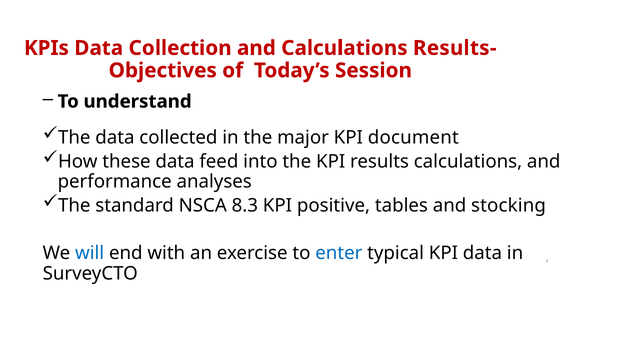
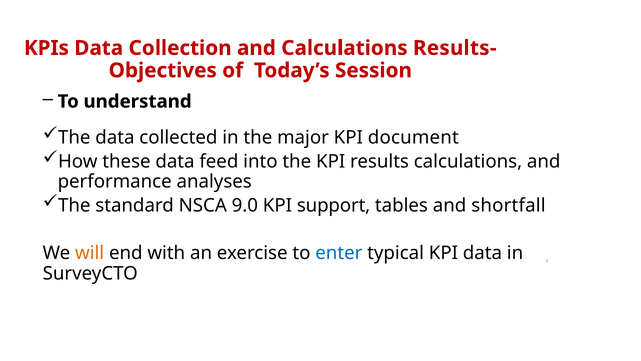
8.3: 8.3 -> 9.0
positive: positive -> support
stocking: stocking -> shortfall
will colour: blue -> orange
